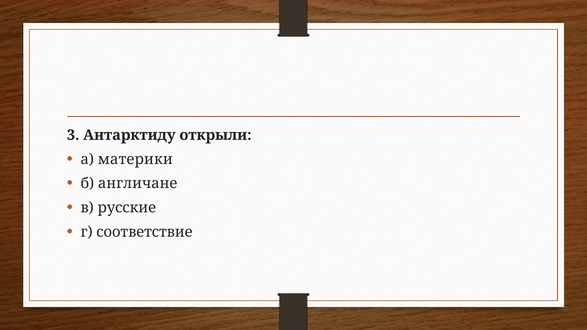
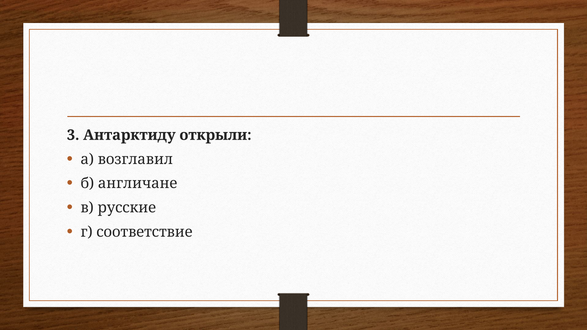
материки: материки -> возглавил
